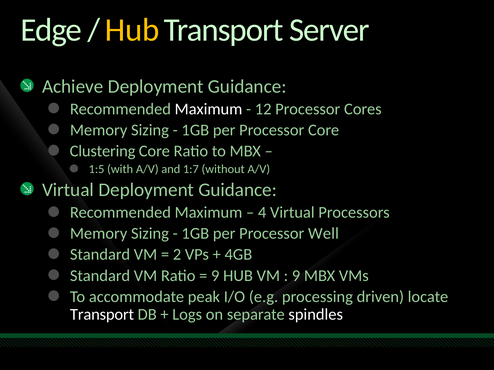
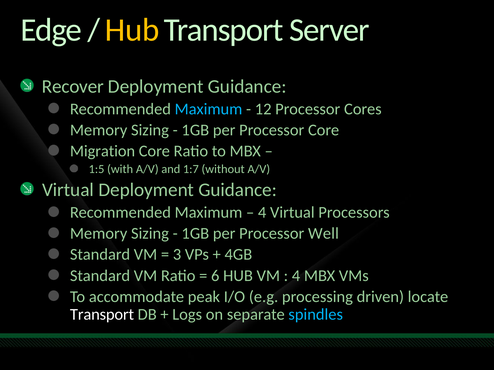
Achieve: Achieve -> Recover
Maximum at (208, 109) colour: white -> light blue
Clustering: Clustering -> Migration
2: 2 -> 3
9 at (215, 276): 9 -> 6
9 at (296, 276): 9 -> 4
spindles colour: white -> light blue
